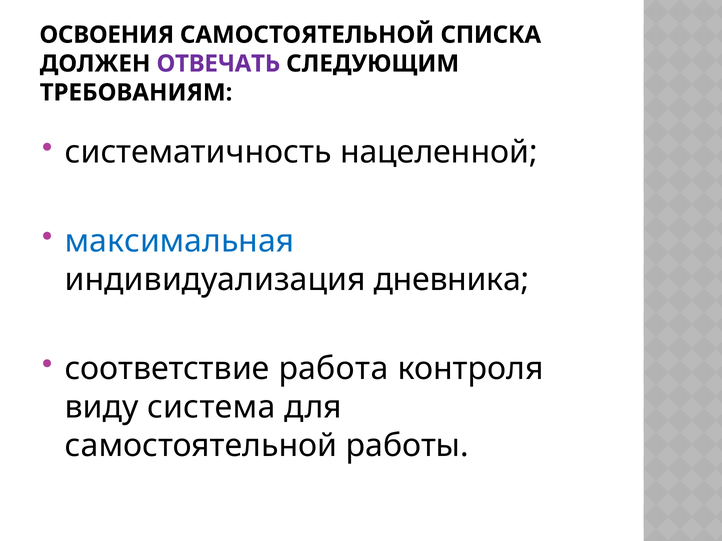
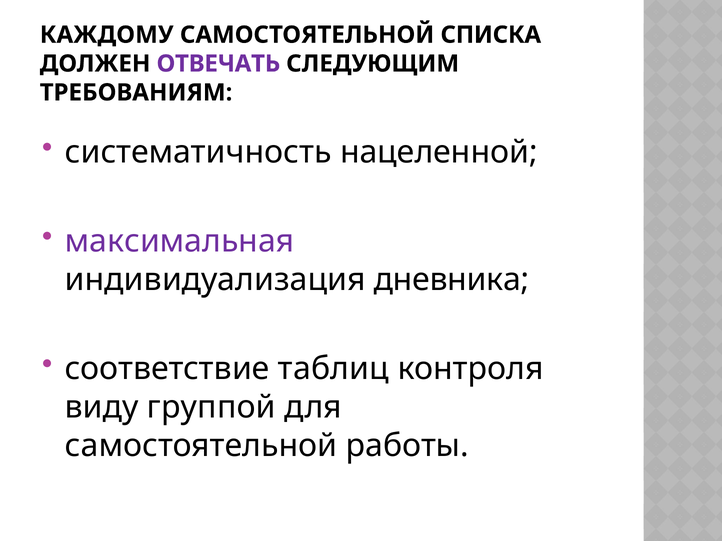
ОСВОЕНИЯ: ОСВОЕНИЯ -> КАЖДОМУ
максимальная colour: blue -> purple
работа: работа -> таблиц
система: система -> группой
